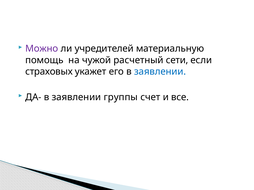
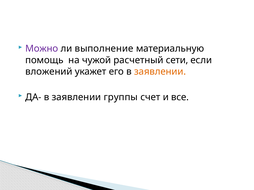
учредителей: учредителей -> выполнение
страховых: страховых -> вложений
заявлении at (160, 72) colour: blue -> orange
